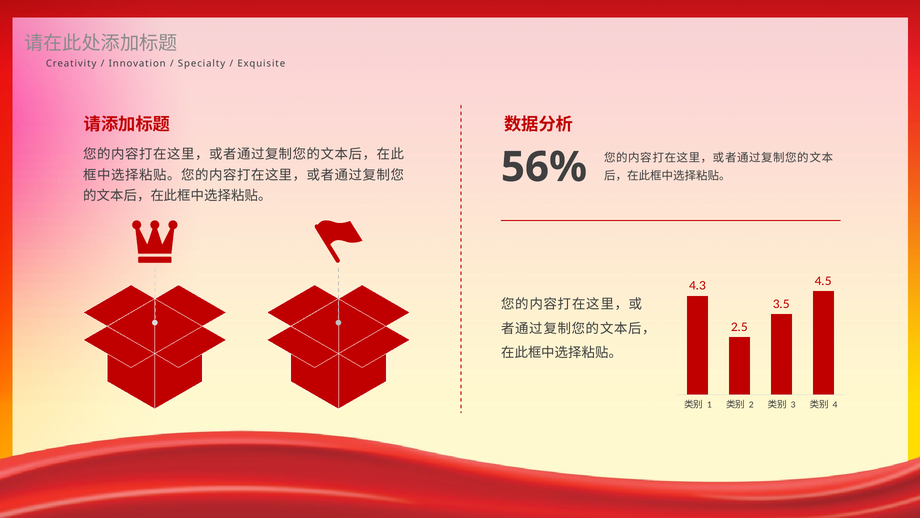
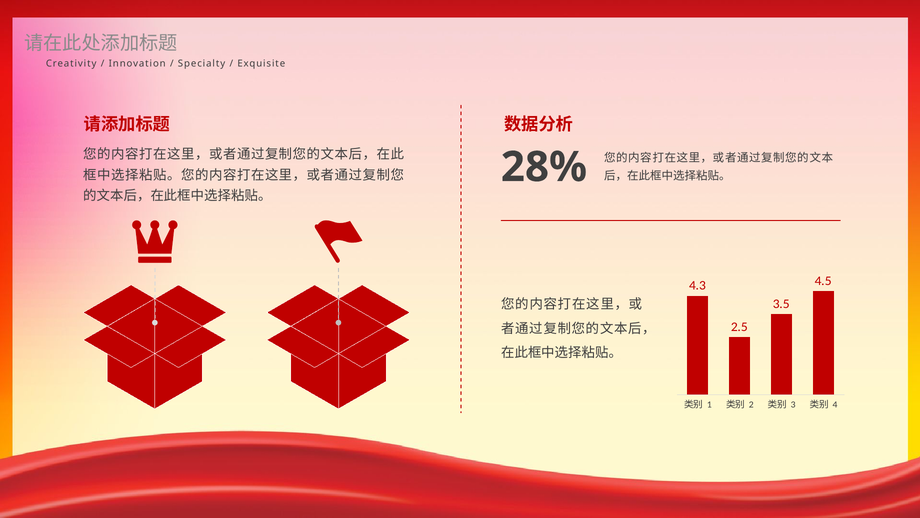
56%: 56% -> 28%
